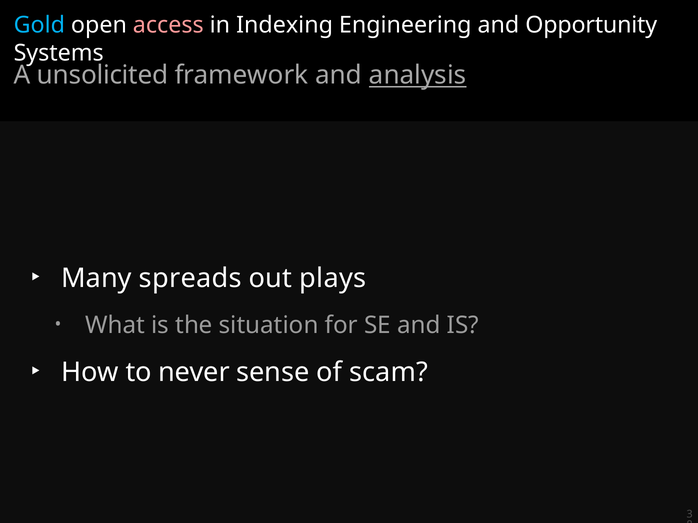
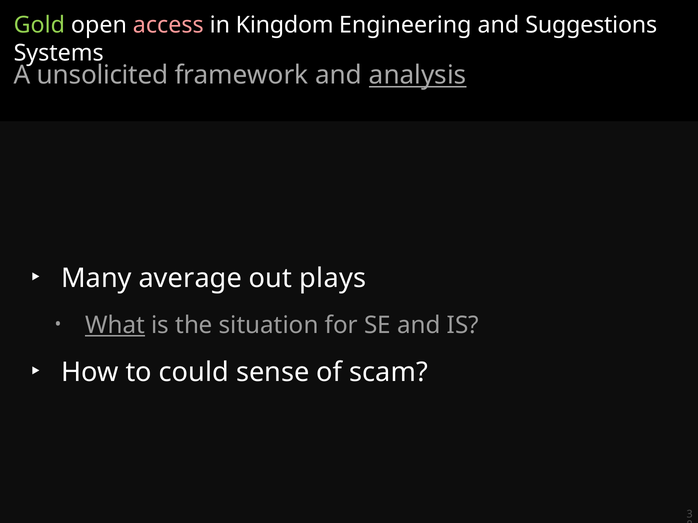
Gold colour: light blue -> light green
Indexing: Indexing -> Kingdom
Opportunity: Opportunity -> Suggestions
spreads: spreads -> average
What underline: none -> present
never: never -> could
